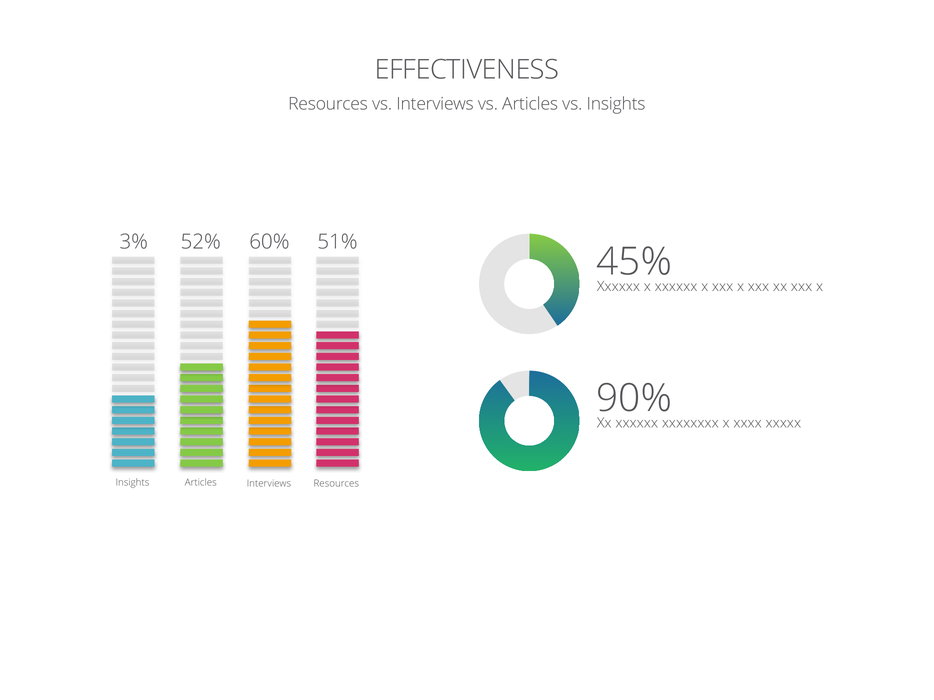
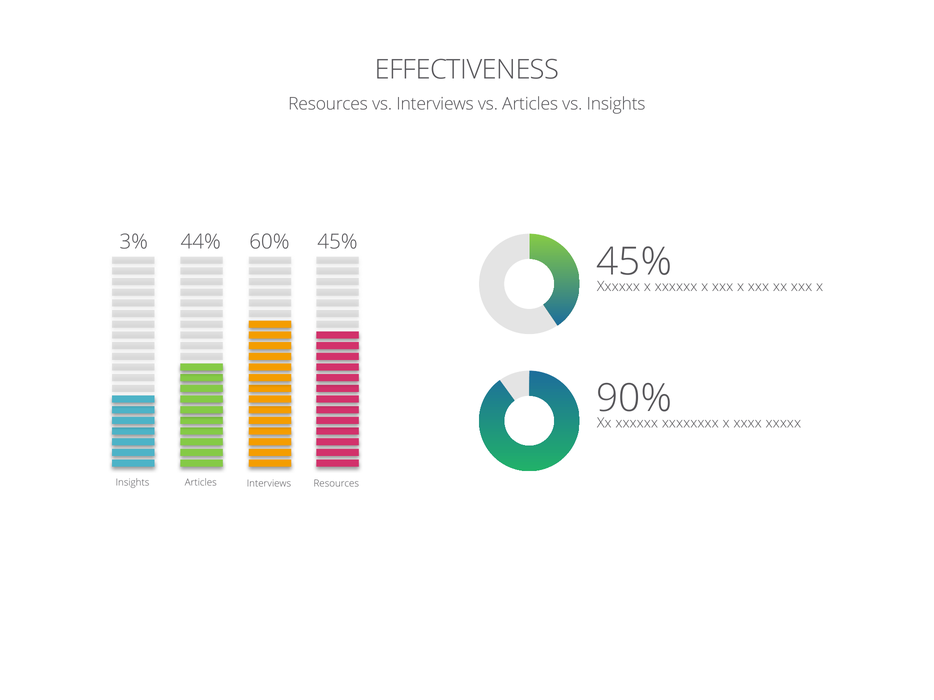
52%: 52% -> 44%
60% 51%: 51% -> 45%
